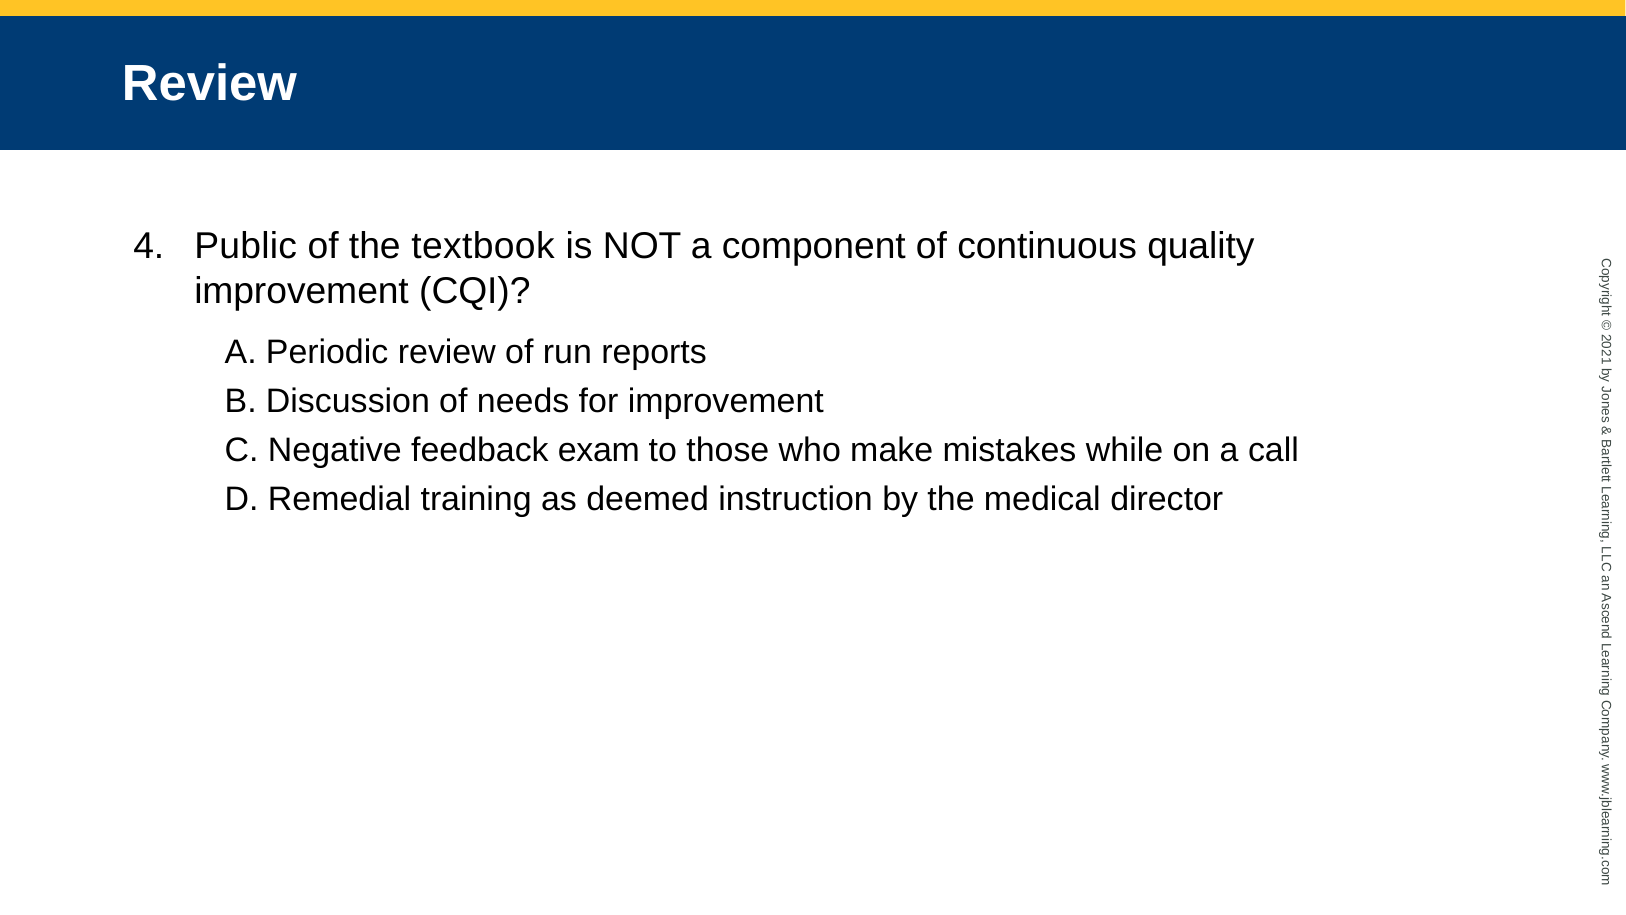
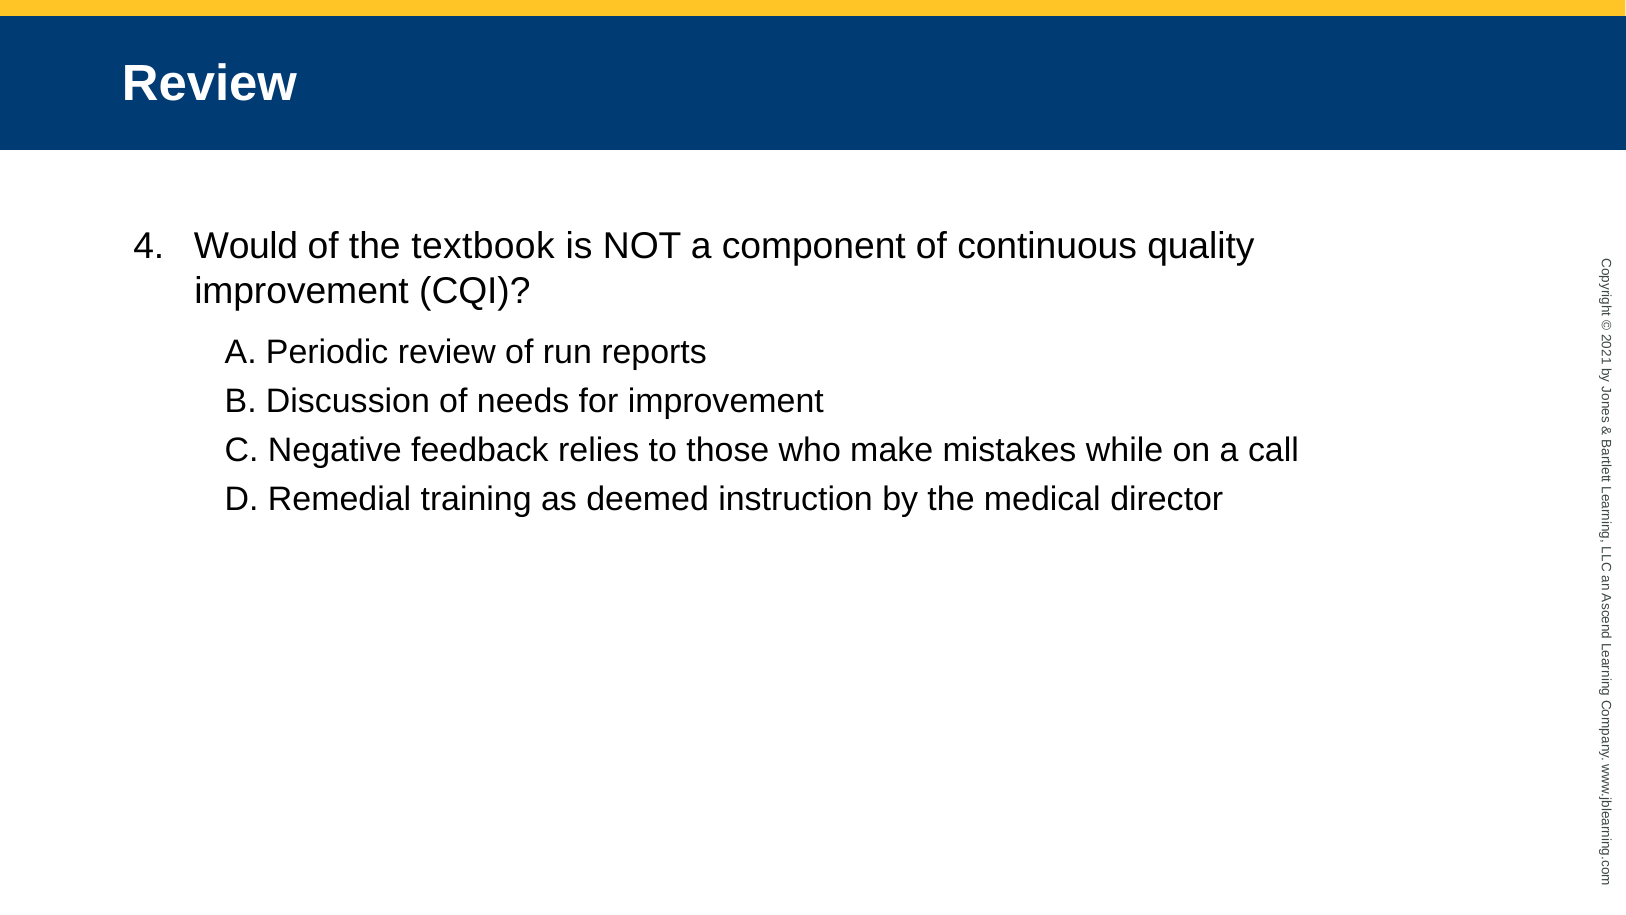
Public: Public -> Would
exam: exam -> relies
